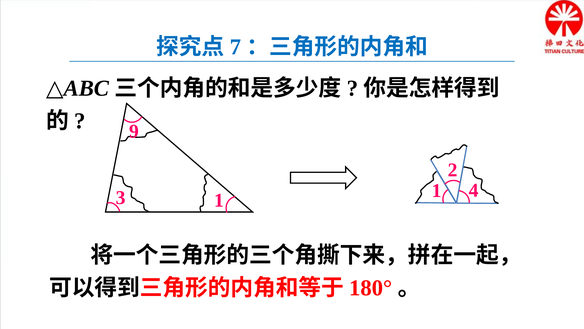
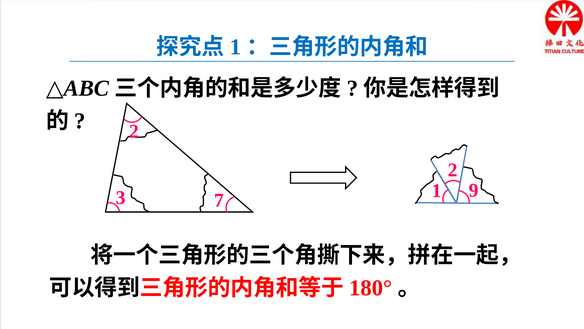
7 at (235, 47): 7 -> 1
9 at (134, 131): 9 -> 2
3 1: 1 -> 7
4: 4 -> 9
